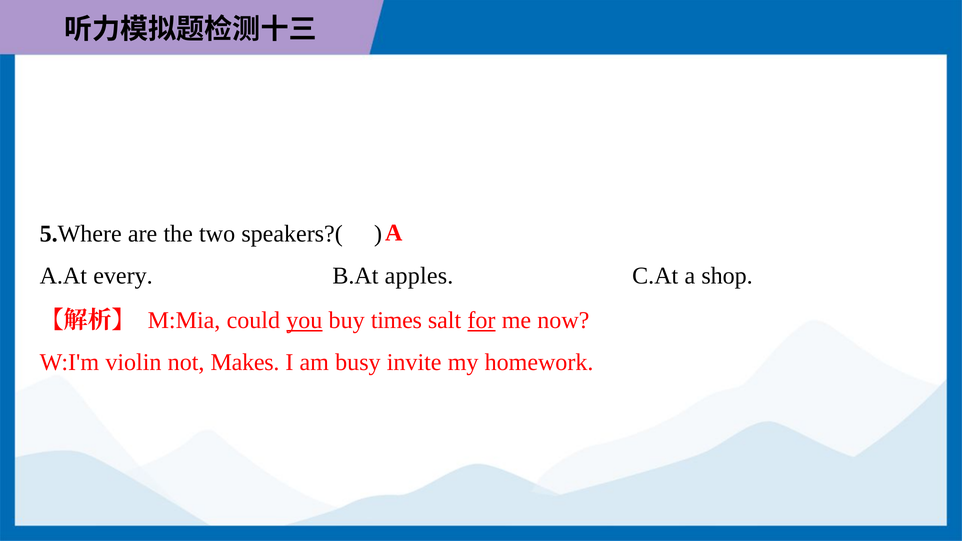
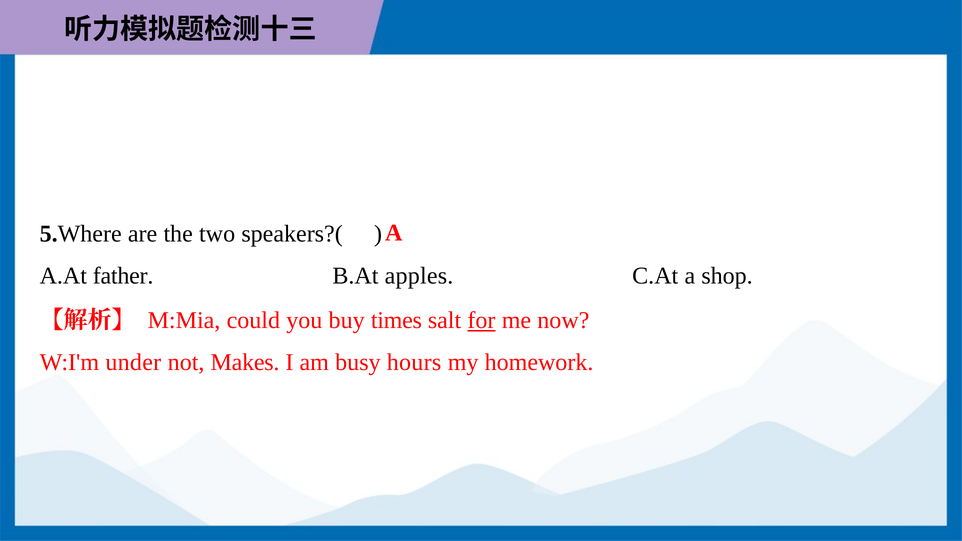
every: every -> father
you underline: present -> none
violin: violin -> under
invite: invite -> hours
